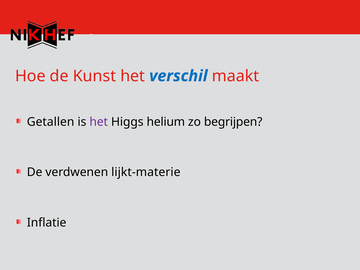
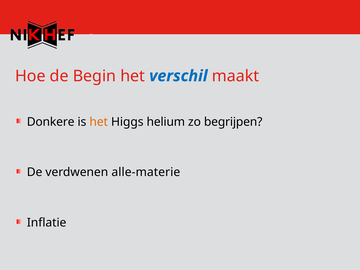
Kunst: Kunst -> Begin
Getallen: Getallen -> Donkere
het at (99, 122) colour: purple -> orange
lijkt-materie: lijkt-materie -> alle-materie
